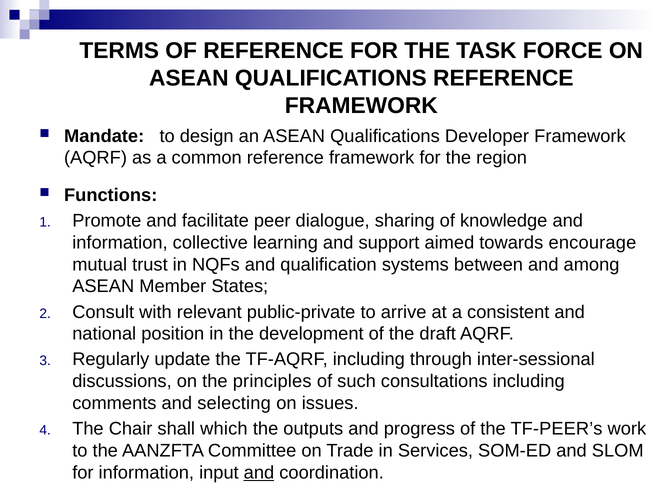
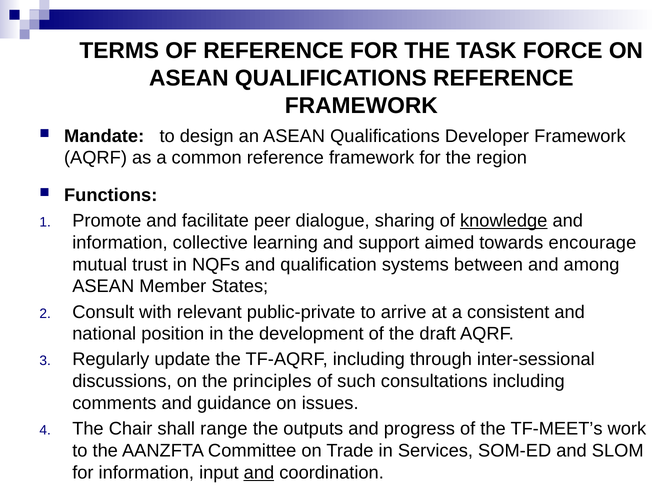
knowledge underline: none -> present
selecting: selecting -> guidance
which: which -> range
TF-PEER’s: TF-PEER’s -> TF-MEET’s
